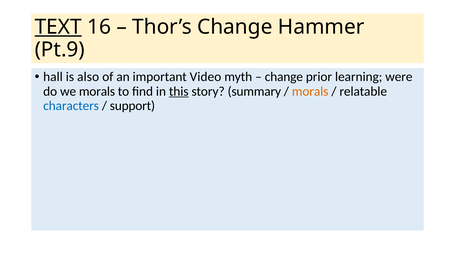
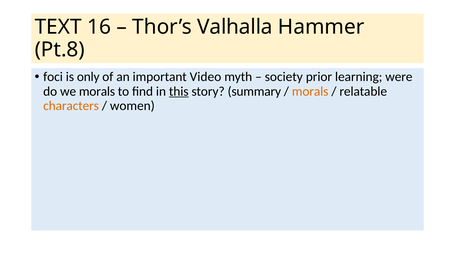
TEXT underline: present -> none
Thor’s Change: Change -> Valhalla
Pt.9: Pt.9 -> Pt.8
hall: hall -> foci
also: also -> only
change at (284, 77): change -> society
characters colour: blue -> orange
support: support -> women
